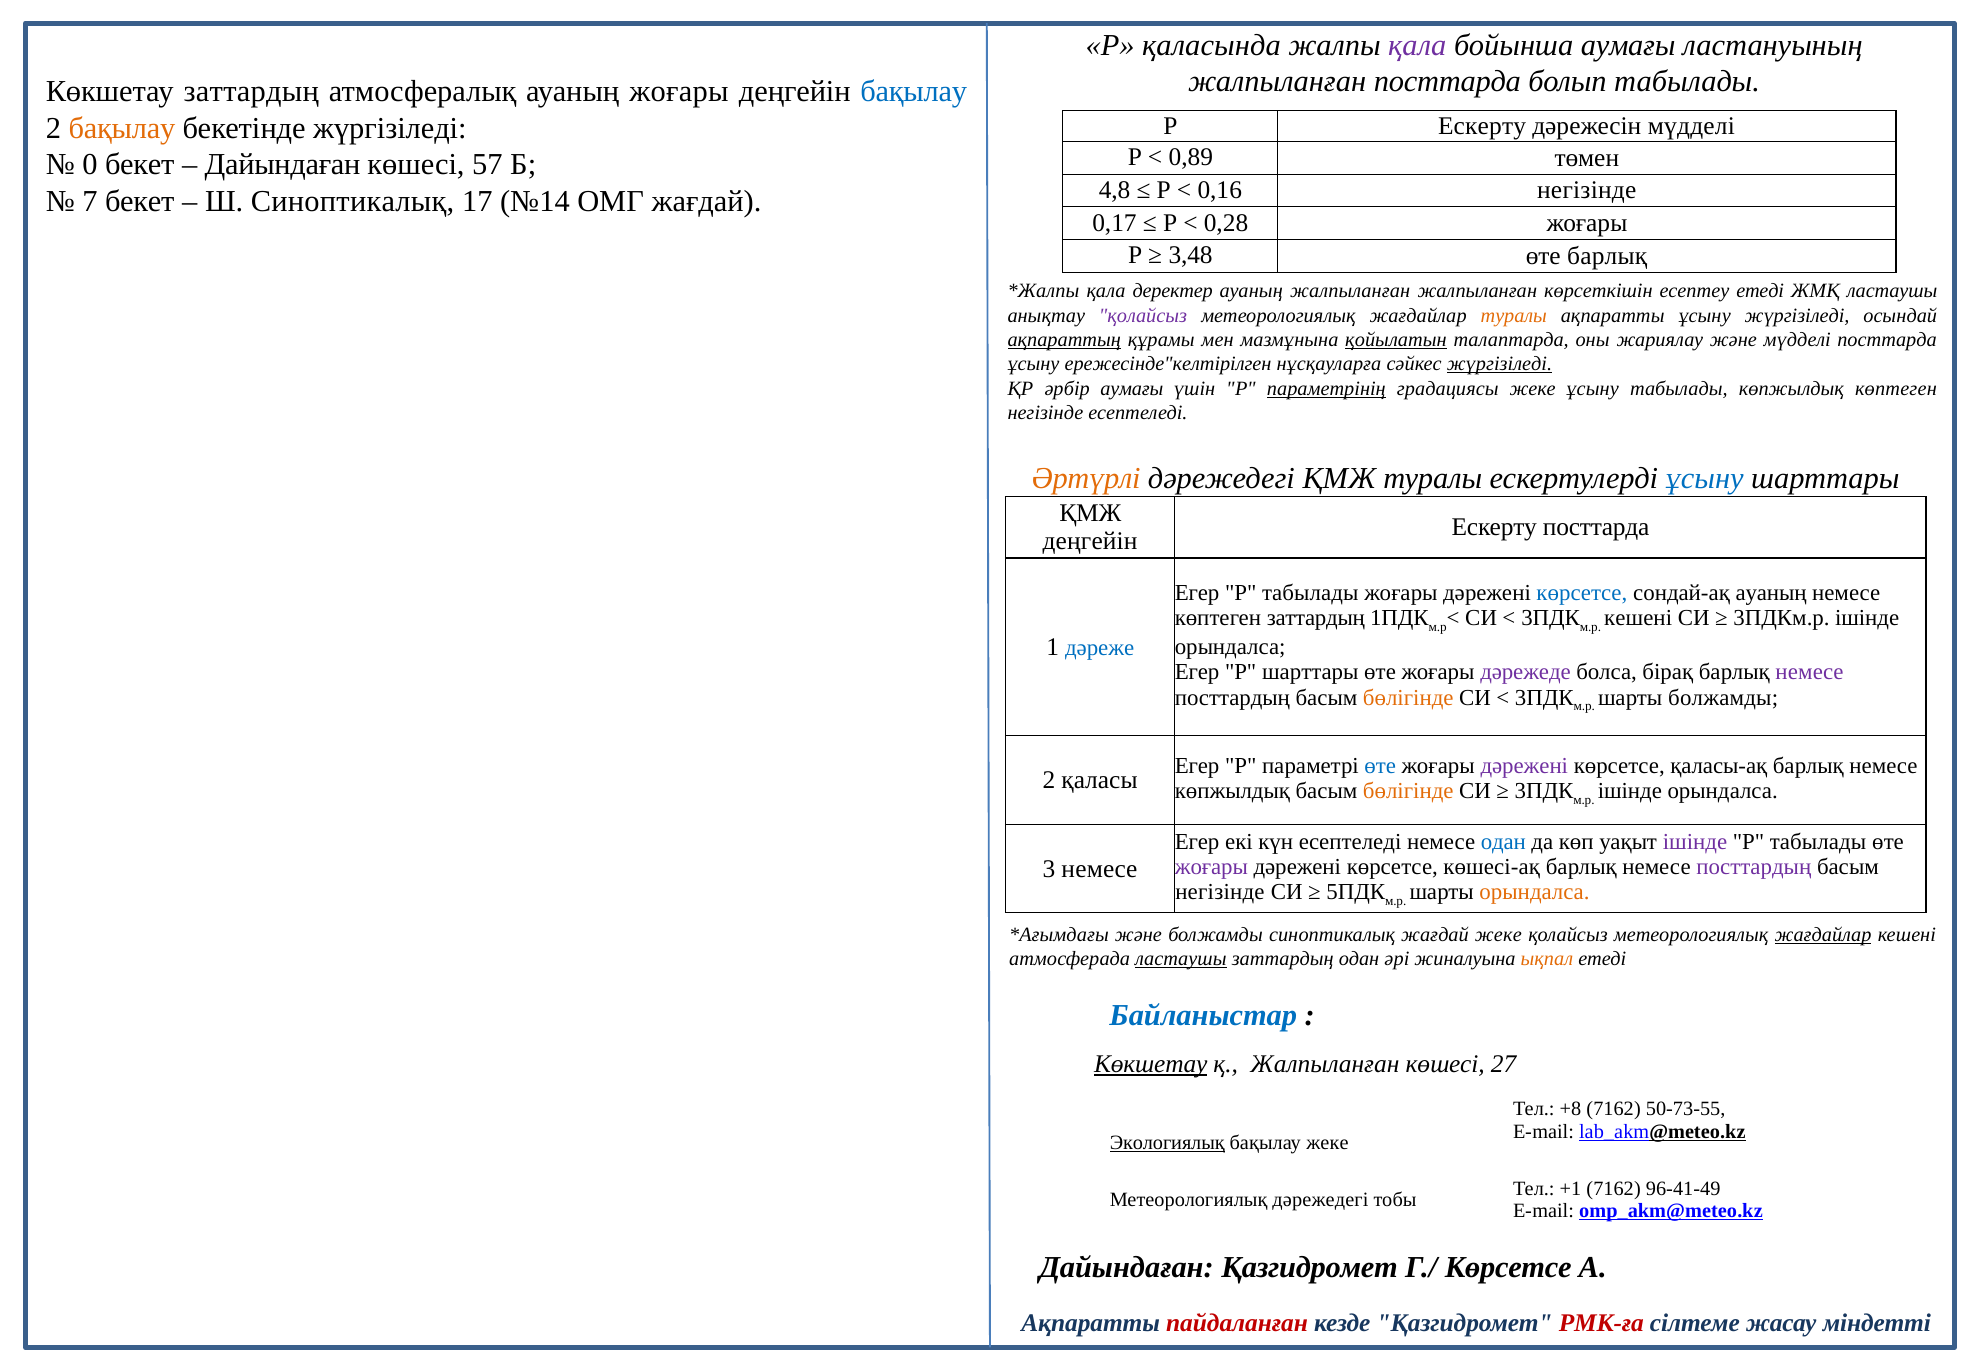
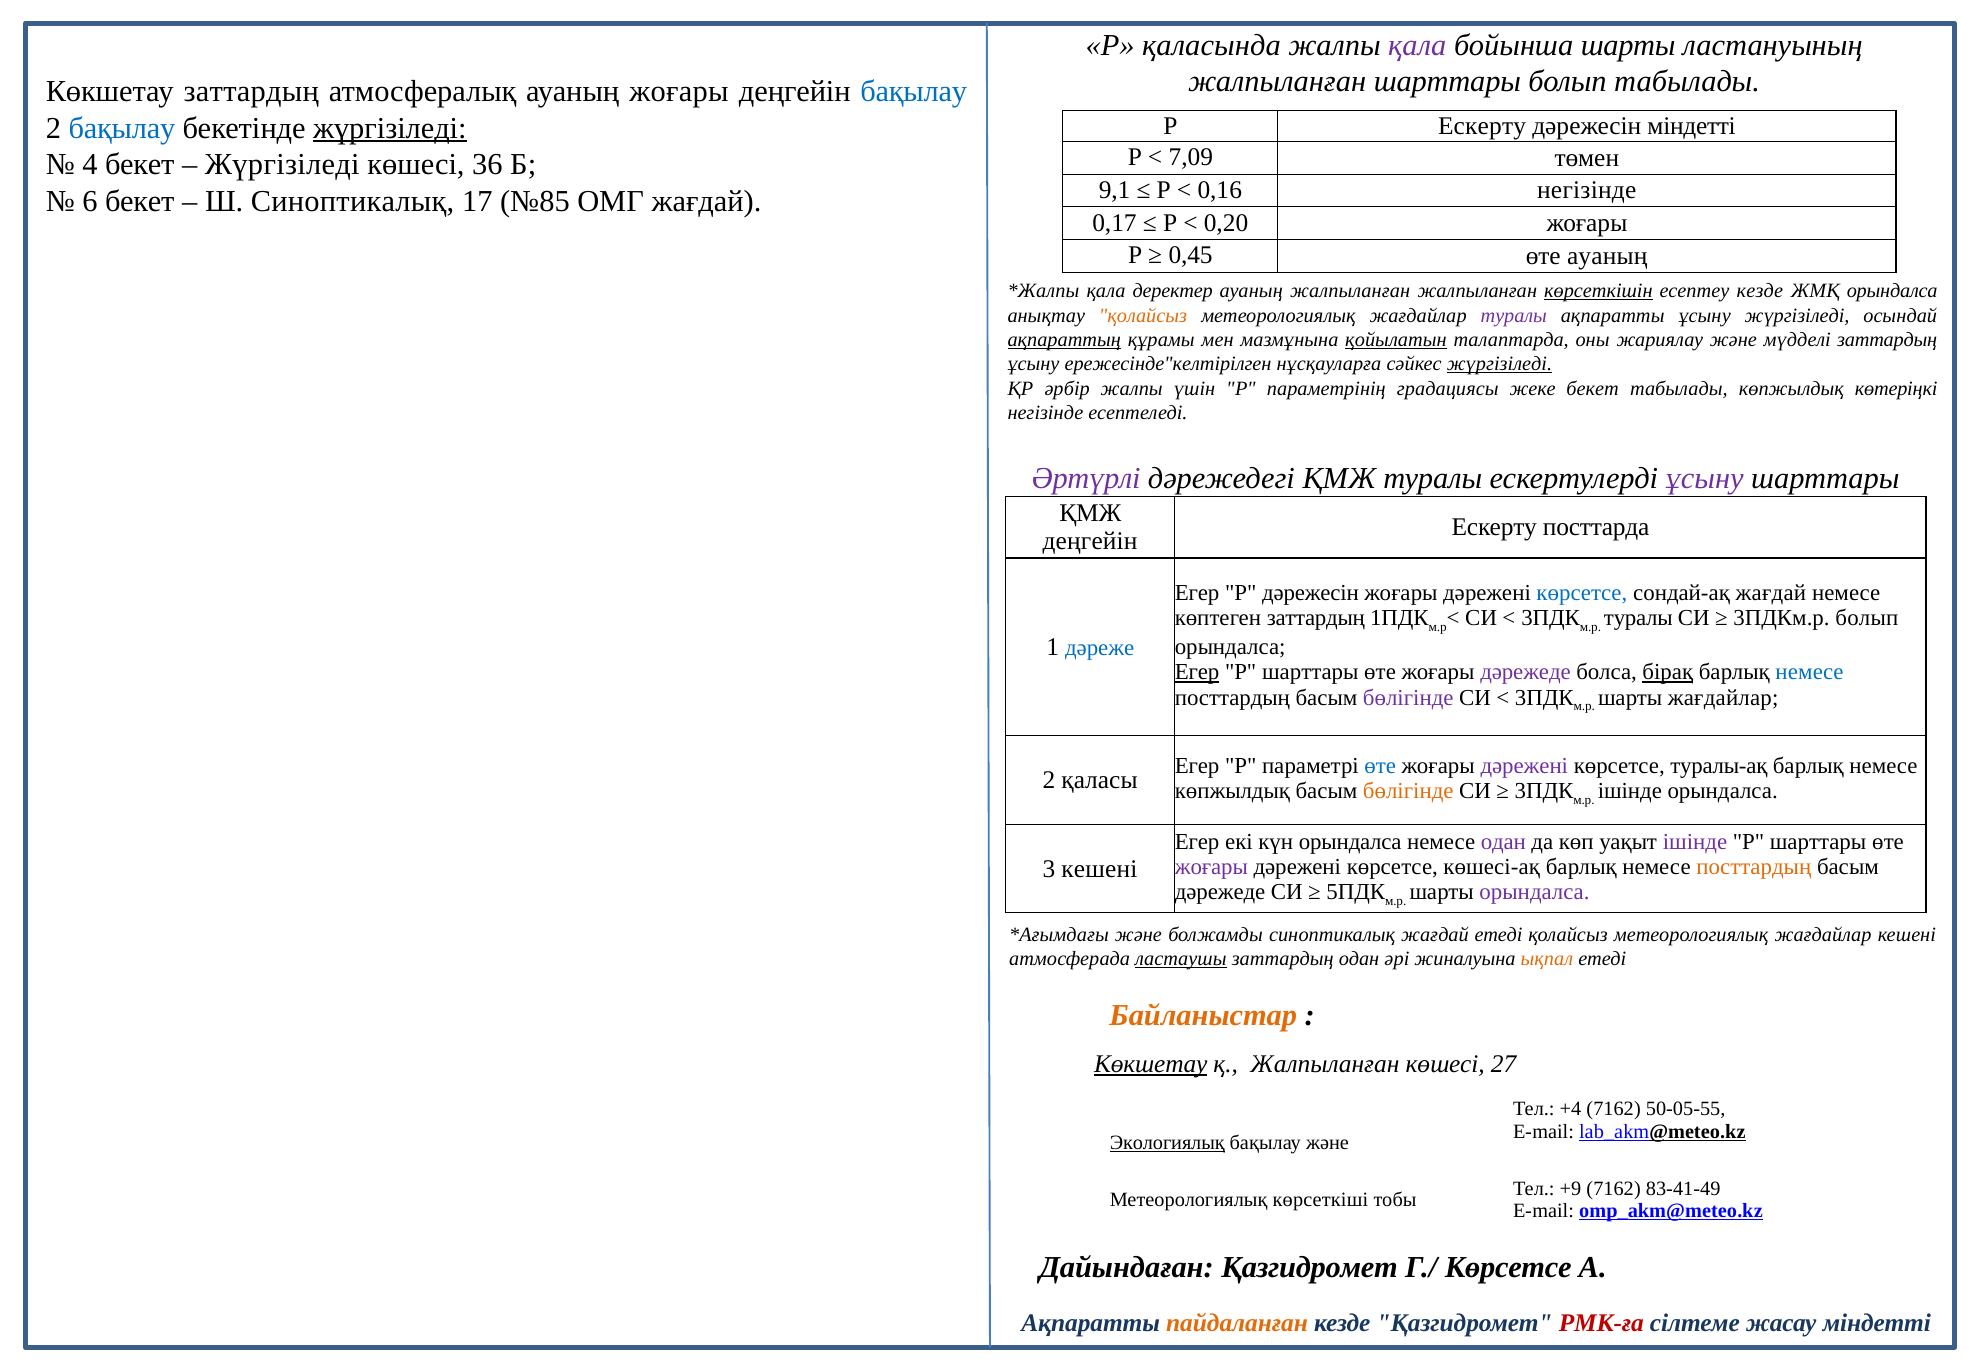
бойынша аумағы: аумағы -> шарты
жалпыланған посттарда: посттарда -> шарттары
бақылау at (122, 128) colour: orange -> blue
жүргізіледі at (390, 128) underline: none -> present
дәрежесін мүдделі: мүдделі -> міндетті
0,89: 0,89 -> 7,09
0: 0 -> 4
Дайындаған at (283, 165): Дайындаған -> Жүргізіледі
57: 57 -> 36
4,8: 4,8 -> 9,1
7: 7 -> 6
№14: №14 -> №85
0,28: 0,28 -> 0,20
3,48: 3,48 -> 0,45
өте барлық: барлық -> ауаның
көрсеткішін underline: none -> present
есептеу етеді: етеді -> кезде
ЖМҚ ластаушы: ластаушы -> орындалса
қолайсыз at (1143, 315) colour: purple -> orange
туралы at (1514, 315) colour: orange -> purple
мүдделі посттарда: посттарда -> заттардың
әрбір аумағы: аумағы -> жалпы
параметрінің underline: present -> none
жеке ұсыну: ұсыну -> бекет
көпжылдық көптеген: көптеген -> көтеріңкі
Әртүрлі colour: orange -> purple
ұсыну at (1705, 478) colour: blue -> purple
Егер Р табылады: табылады -> дәрежесін
сондай-ақ ауаның: ауаның -> жағдай
кешені at (1638, 618): кешені -> туралы
3ПДКм.р ішінде: ішінде -> болып
Егер at (1197, 672) underline: none -> present
бірақ underline: none -> present
немесе at (1809, 672) colour: purple -> blue
бөлігінде at (1408, 697) colour: orange -> purple
шарты болжамды: болжамды -> жағдайлар
қаласы-ақ: қаласы-ақ -> туралы-ақ
күн есептеледі: есептеледі -> орындалса
одан at (1503, 841) colour: blue -> purple
табылады at (1818, 841): табылады -> шарттары
посттардың at (1754, 867) colour: purple -> orange
3 немесе: немесе -> кешені
негізінде at (1220, 892): негізінде -> дәрежеде
орындалса at (1534, 892) colour: orange -> purple
жағдай жеке: жеке -> етеді
жағдайлар at (1823, 934) underline: present -> none
Байланыстар colour: blue -> orange
+8: +8 -> +4
50-73-55: 50-73-55 -> 50-05-55
бақылау жеке: жеке -> және
+1: +1 -> +9
96-41-49: 96-41-49 -> 83-41-49
Метеорологиялық дәрежедегі: дәрежедегі -> көрсеткіші
пайдаланған colour: red -> orange
